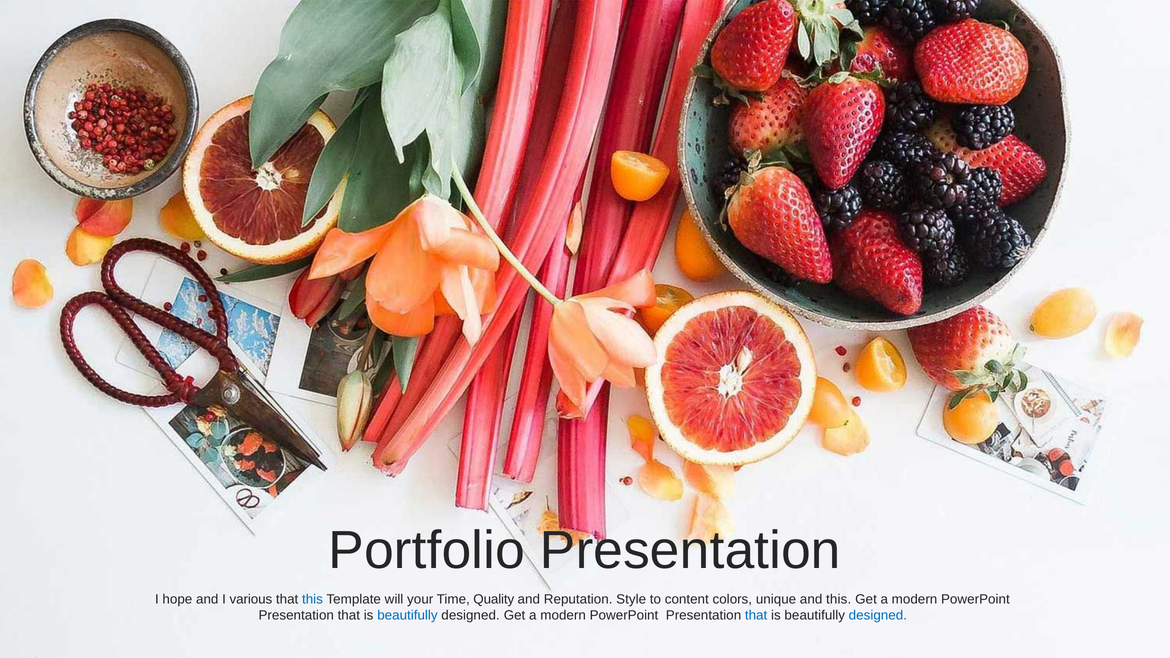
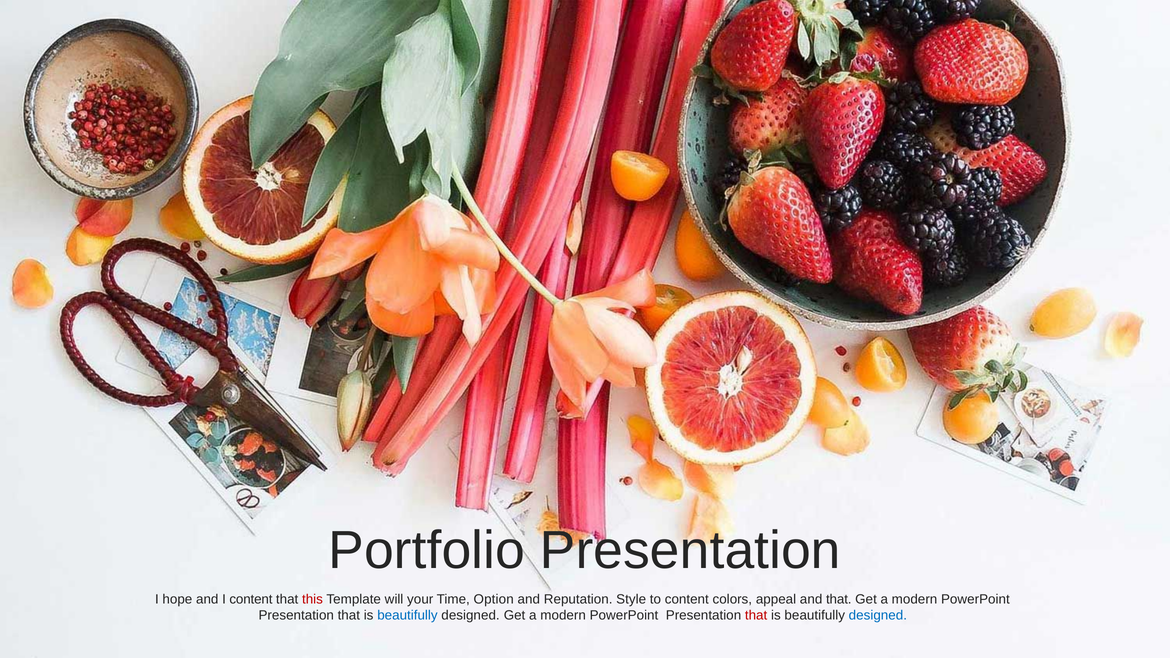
I various: various -> content
this at (312, 600) colour: blue -> red
Quality: Quality -> Option
unique: unique -> appeal
and this: this -> that
that at (756, 616) colour: blue -> red
